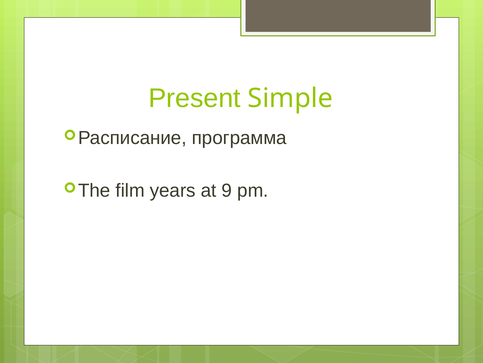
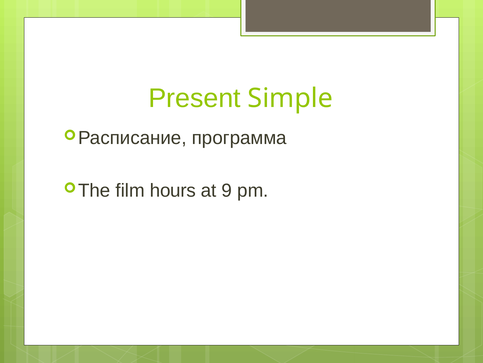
years: years -> hours
